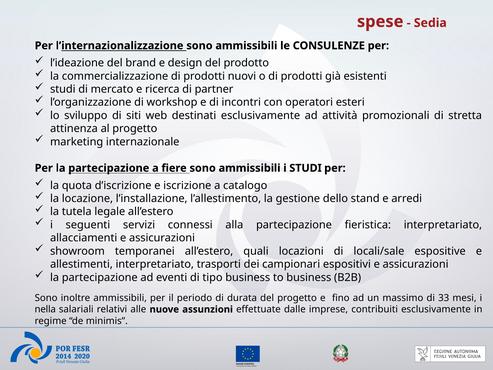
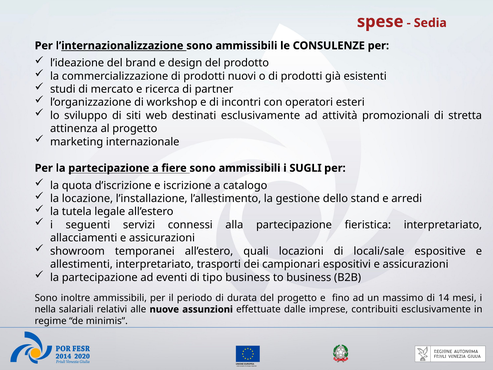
i STUDI: STUDI -> SUGLI
33: 33 -> 14
